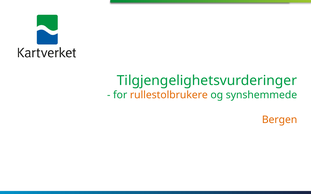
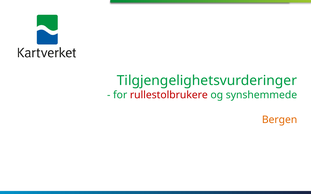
rullestolbrukere colour: orange -> red
